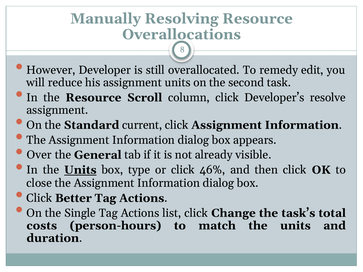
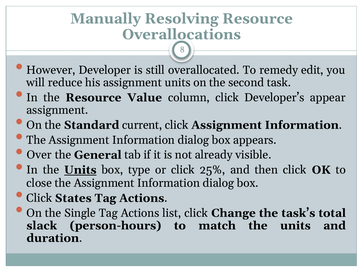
Scroll: Scroll -> Value
resolve: resolve -> appear
46%: 46% -> 25%
Better: Better -> States
costs: costs -> slack
